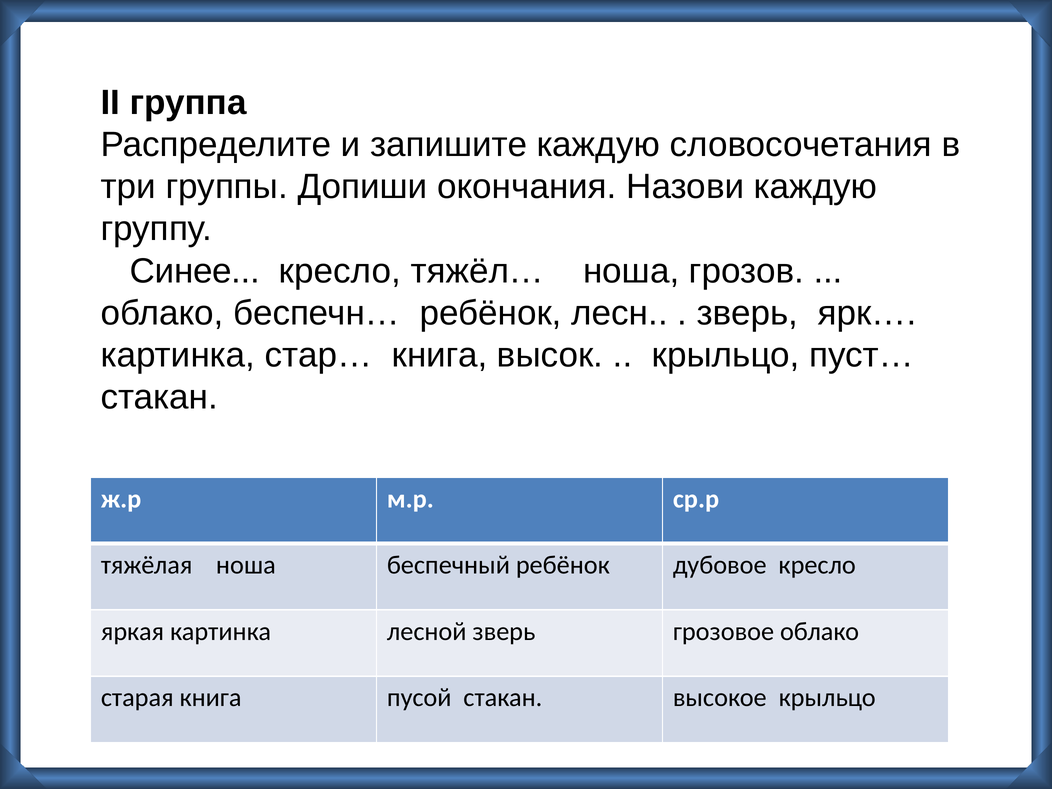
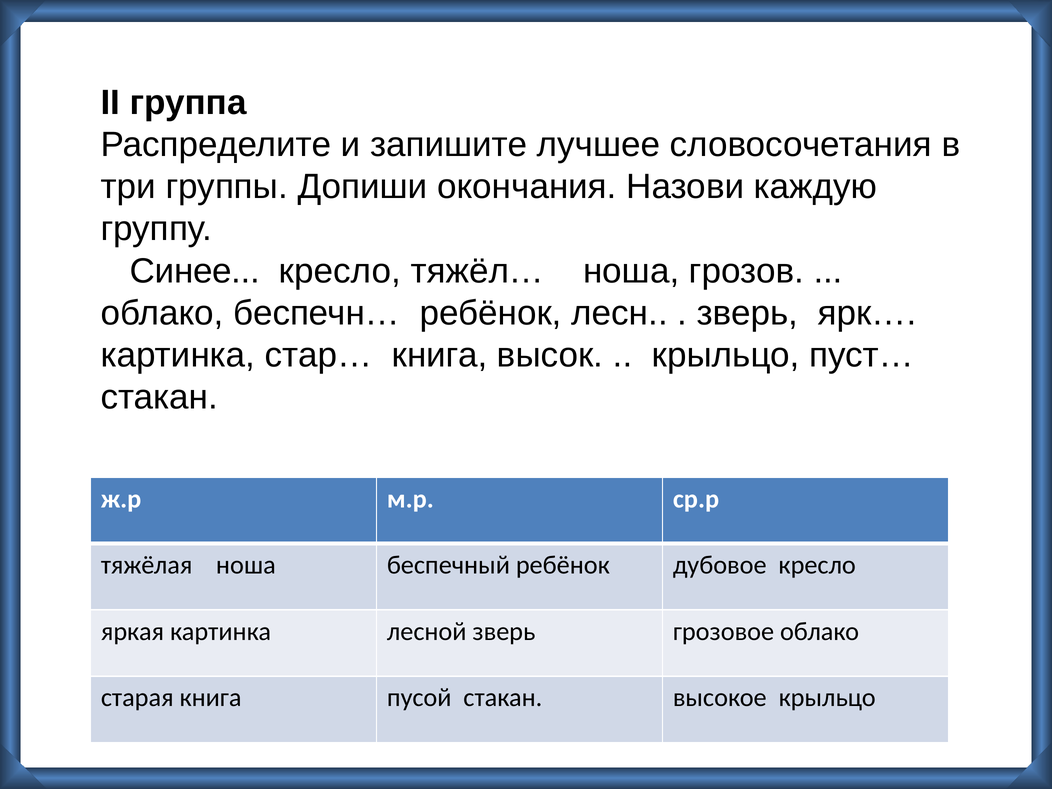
запишите каждую: каждую -> лучшее
